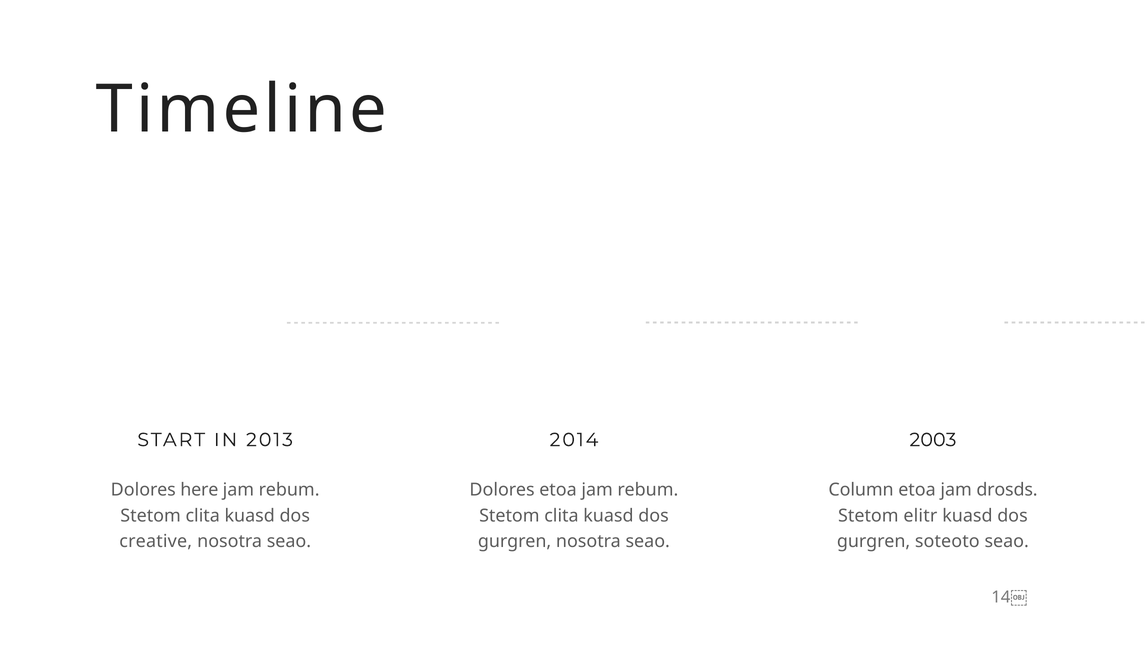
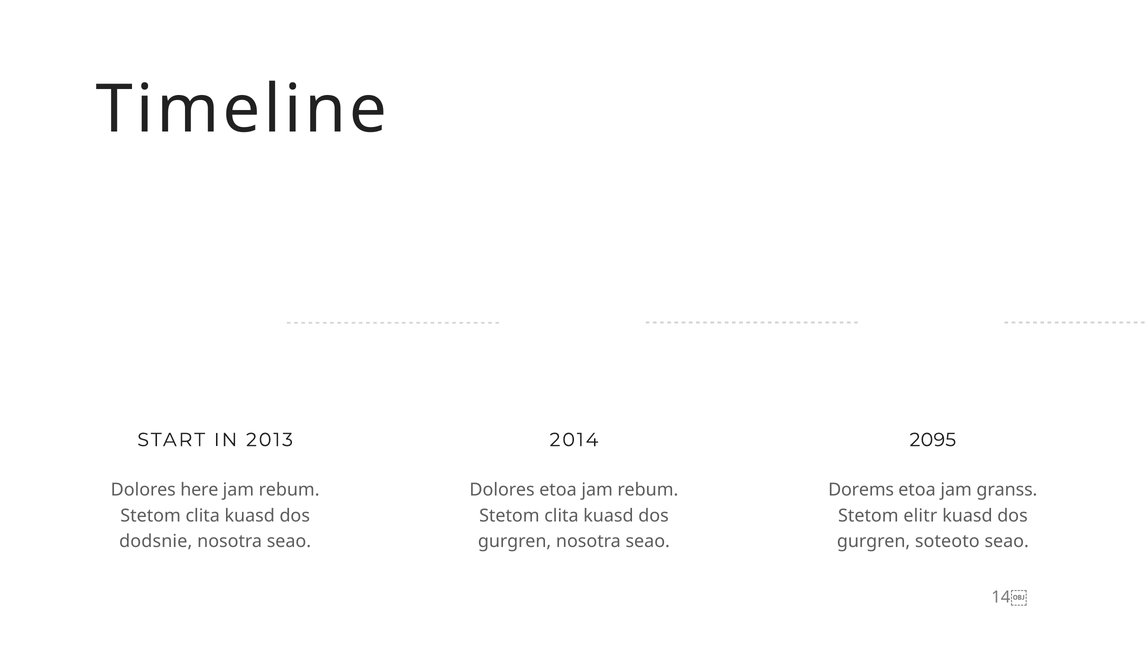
2003: 2003 -> 2095
Column: Column -> Dorems
drosds: drosds -> granss
creative: creative -> dodsnie
